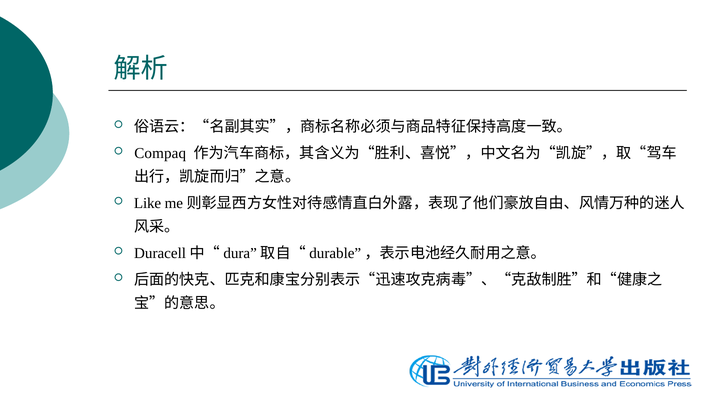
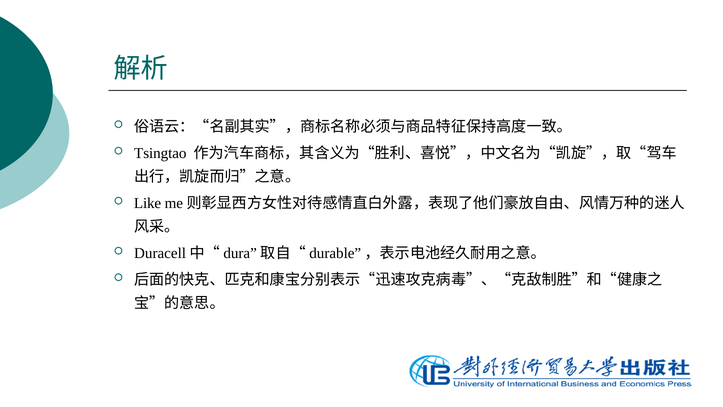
Compaq: Compaq -> Tsingtao
